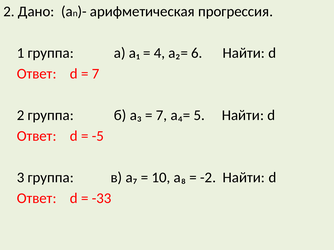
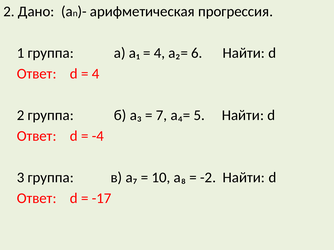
7 at (96, 74): 7 -> 4
-5: -5 -> -4
-33: -33 -> -17
